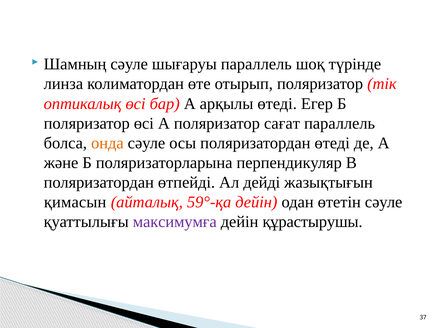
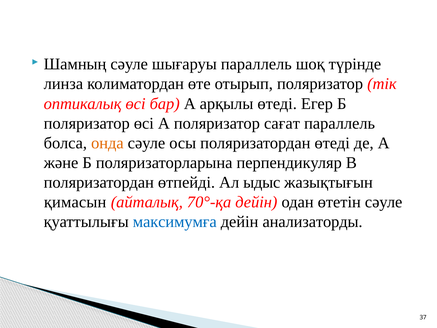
дейді: дейді -> ыдыс
59°-қа: 59°-қа -> 70°-қа
максимумға colour: purple -> blue
құрастырушы: құрастырушы -> анализаторды
